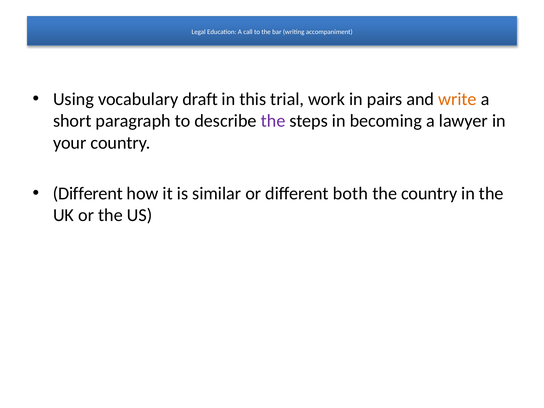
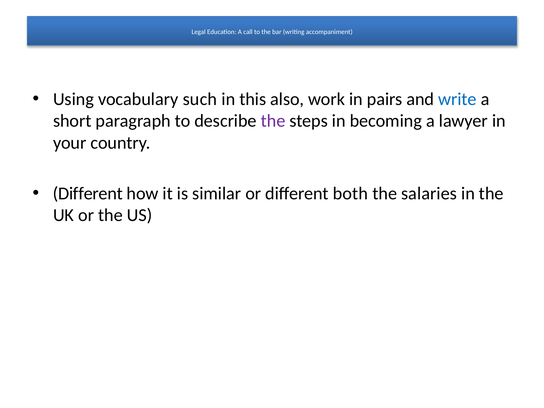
draft: draft -> such
trial: trial -> also
write colour: orange -> blue
the country: country -> salaries
